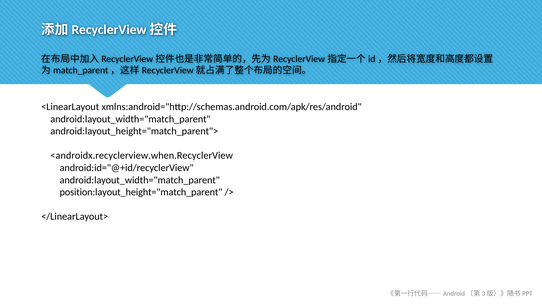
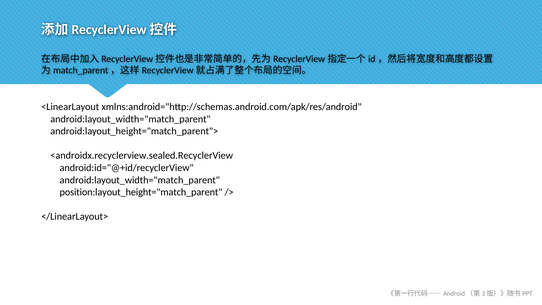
<androidx.recyclerview.when.RecyclerView: <androidx.recyclerview.when.RecyclerView -> <androidx.recyclerview.sealed.RecyclerView
